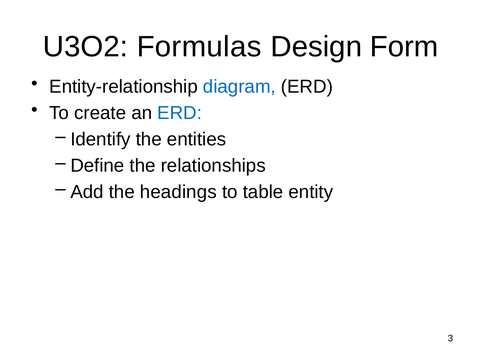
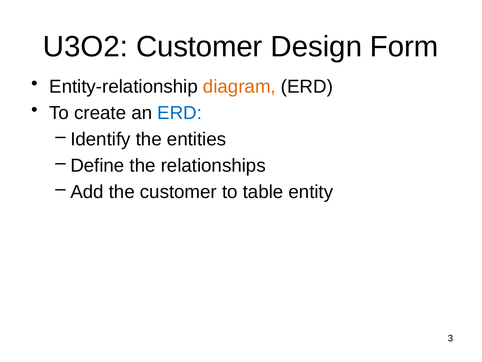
U3O2 Formulas: Formulas -> Customer
diagram colour: blue -> orange
the headings: headings -> customer
